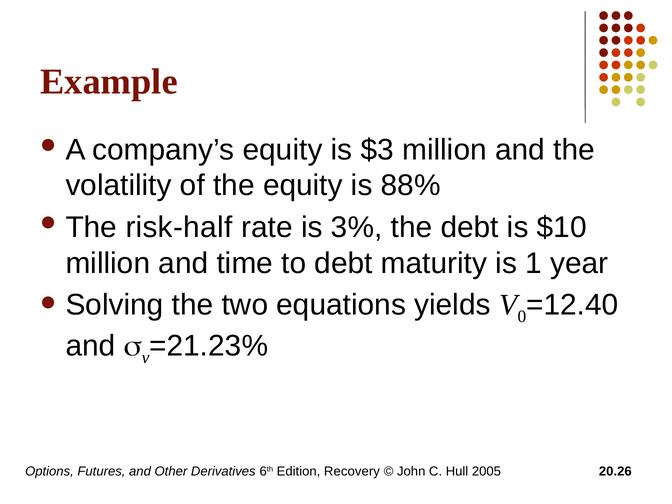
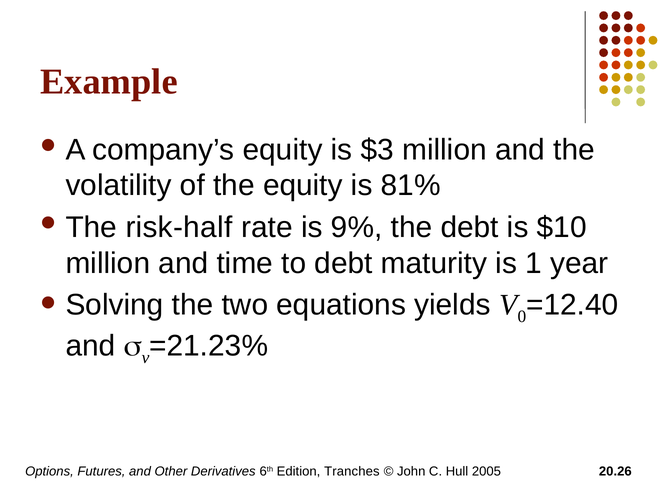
88%: 88% -> 81%
3%: 3% -> 9%
Recovery: Recovery -> Tranches
